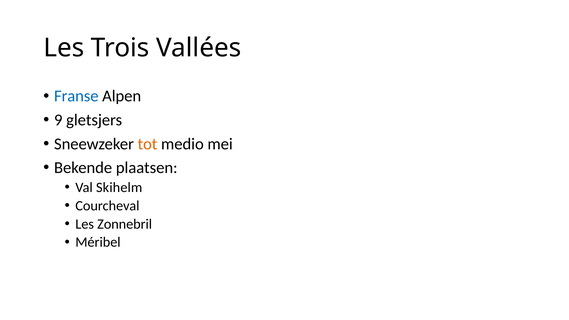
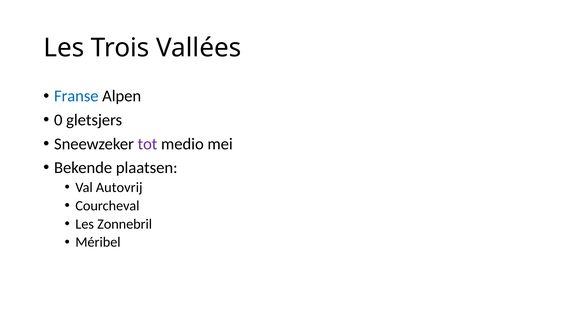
9: 9 -> 0
tot colour: orange -> purple
Skihelm: Skihelm -> Autovrij
